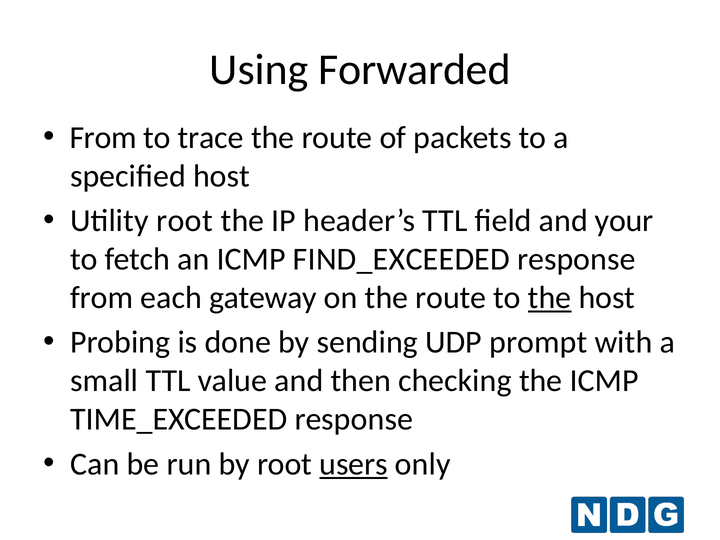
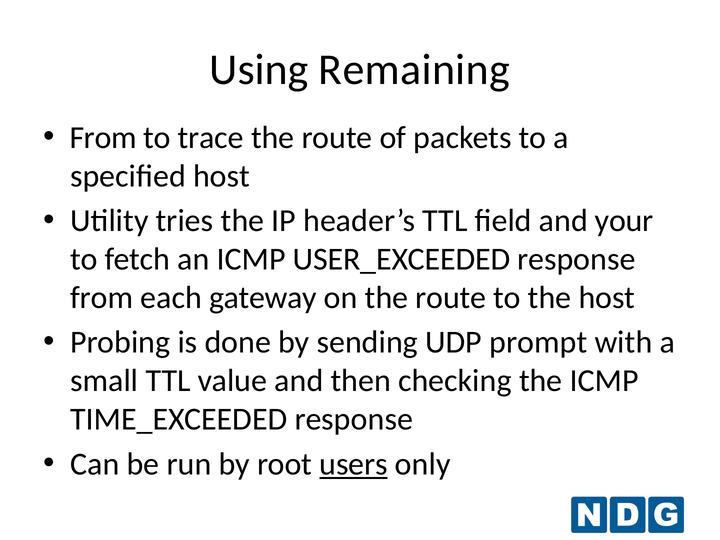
Forwarded: Forwarded -> Remaining
Utility root: root -> tries
FIND_EXCEEDED: FIND_EXCEEDED -> USER_EXCEEDED
the at (550, 298) underline: present -> none
